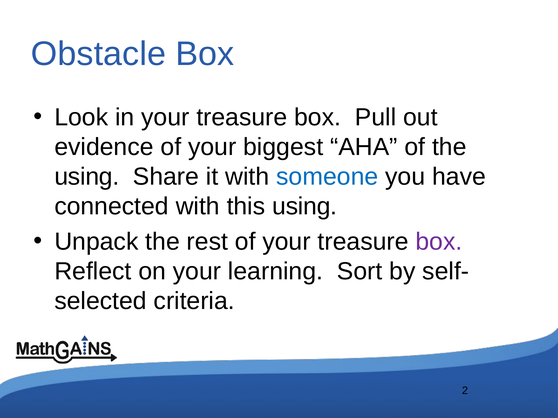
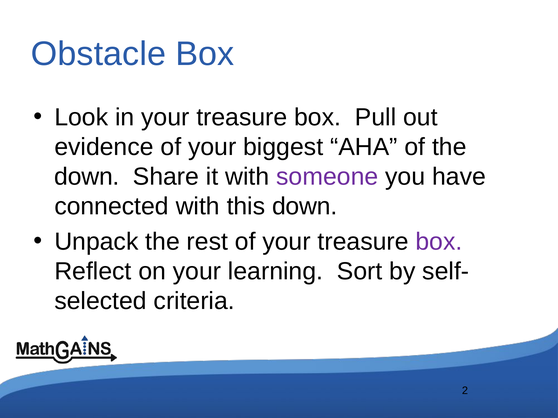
using at (87, 177): using -> down
someone colour: blue -> purple
this using: using -> down
